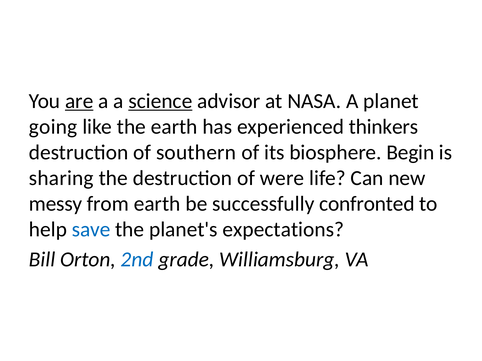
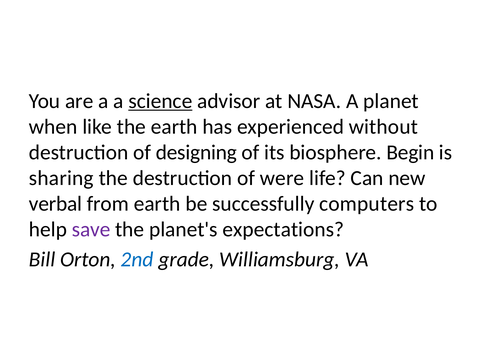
are underline: present -> none
going: going -> when
thinkers: thinkers -> without
southern: southern -> designing
messy: messy -> verbal
confronted: confronted -> computers
save colour: blue -> purple
